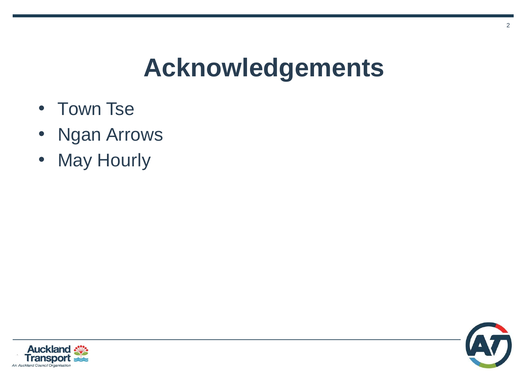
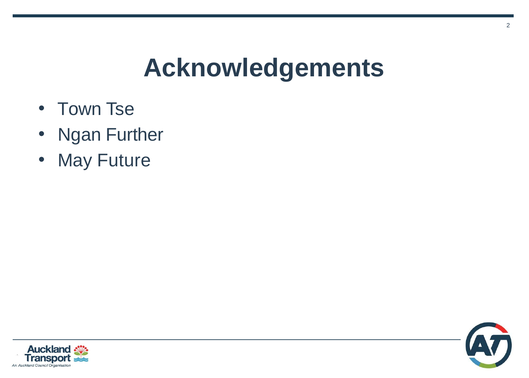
Arrows: Arrows -> Further
Hourly: Hourly -> Future
